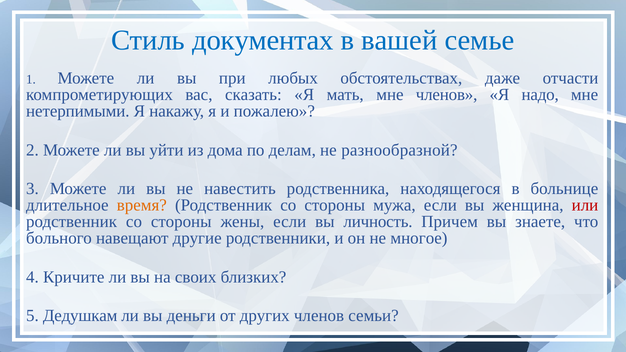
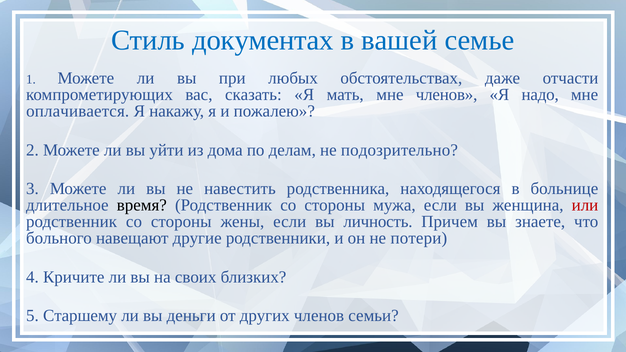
нетерпимыми: нетерпимыми -> оплачивается
разнообразной: разнообразной -> подозрительно
время colour: orange -> black
многое: многое -> потери
Дедушкам: Дедушкам -> Старшему
